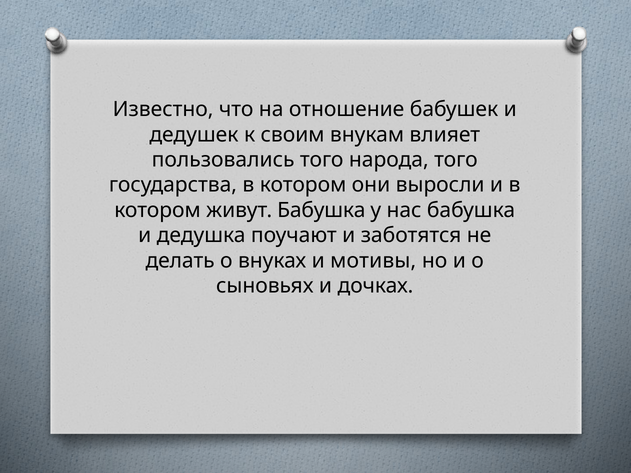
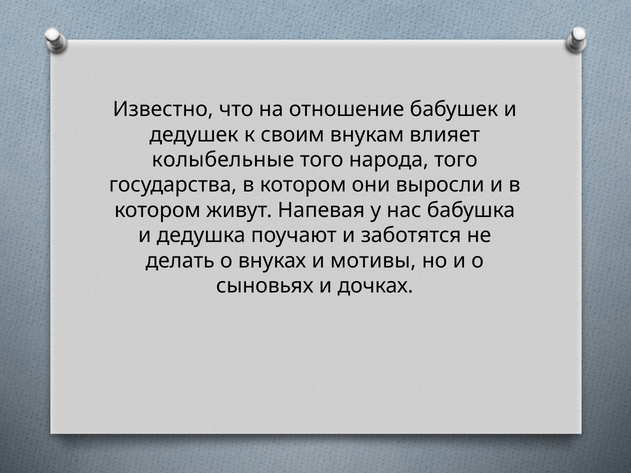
пользовались: пользовались -> колыбельные
живут Бабушка: Бабушка -> Напевая
